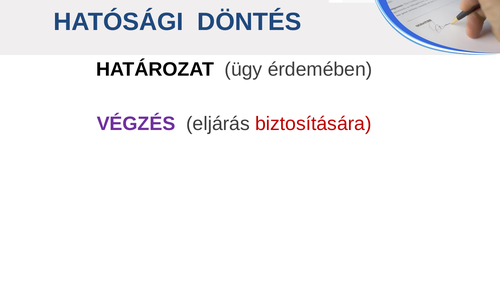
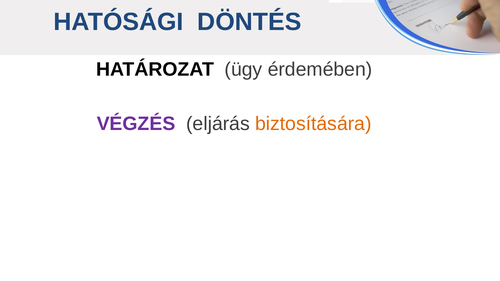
biztosítására colour: red -> orange
